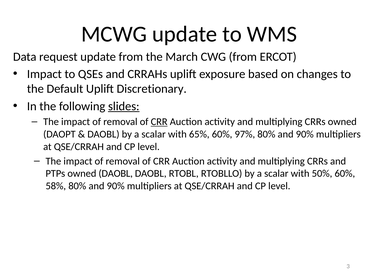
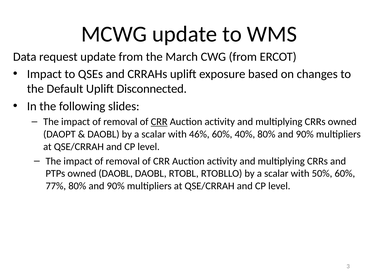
Discretionary: Discretionary -> Disconnected
slides underline: present -> none
65%: 65% -> 46%
97%: 97% -> 40%
58%: 58% -> 77%
